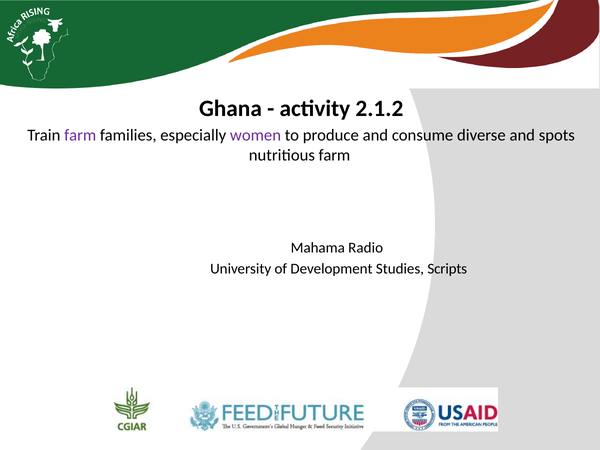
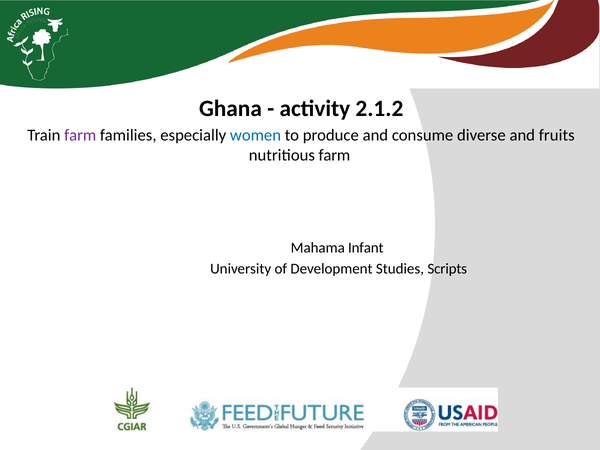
women colour: purple -> blue
spots: spots -> fruits
Radio: Radio -> Infant
